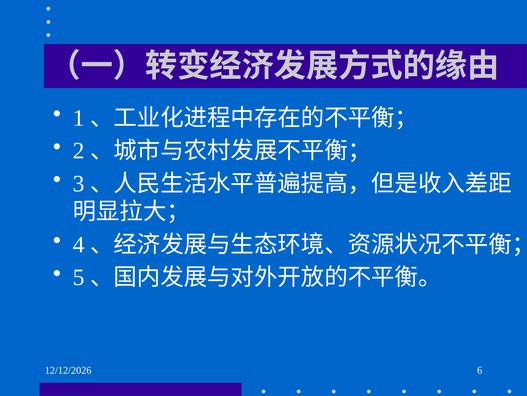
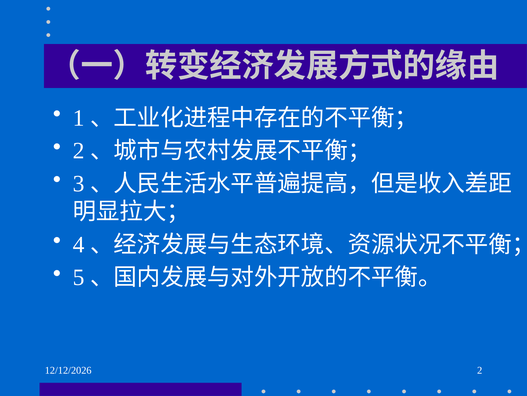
6 at (480, 370): 6 -> 2
